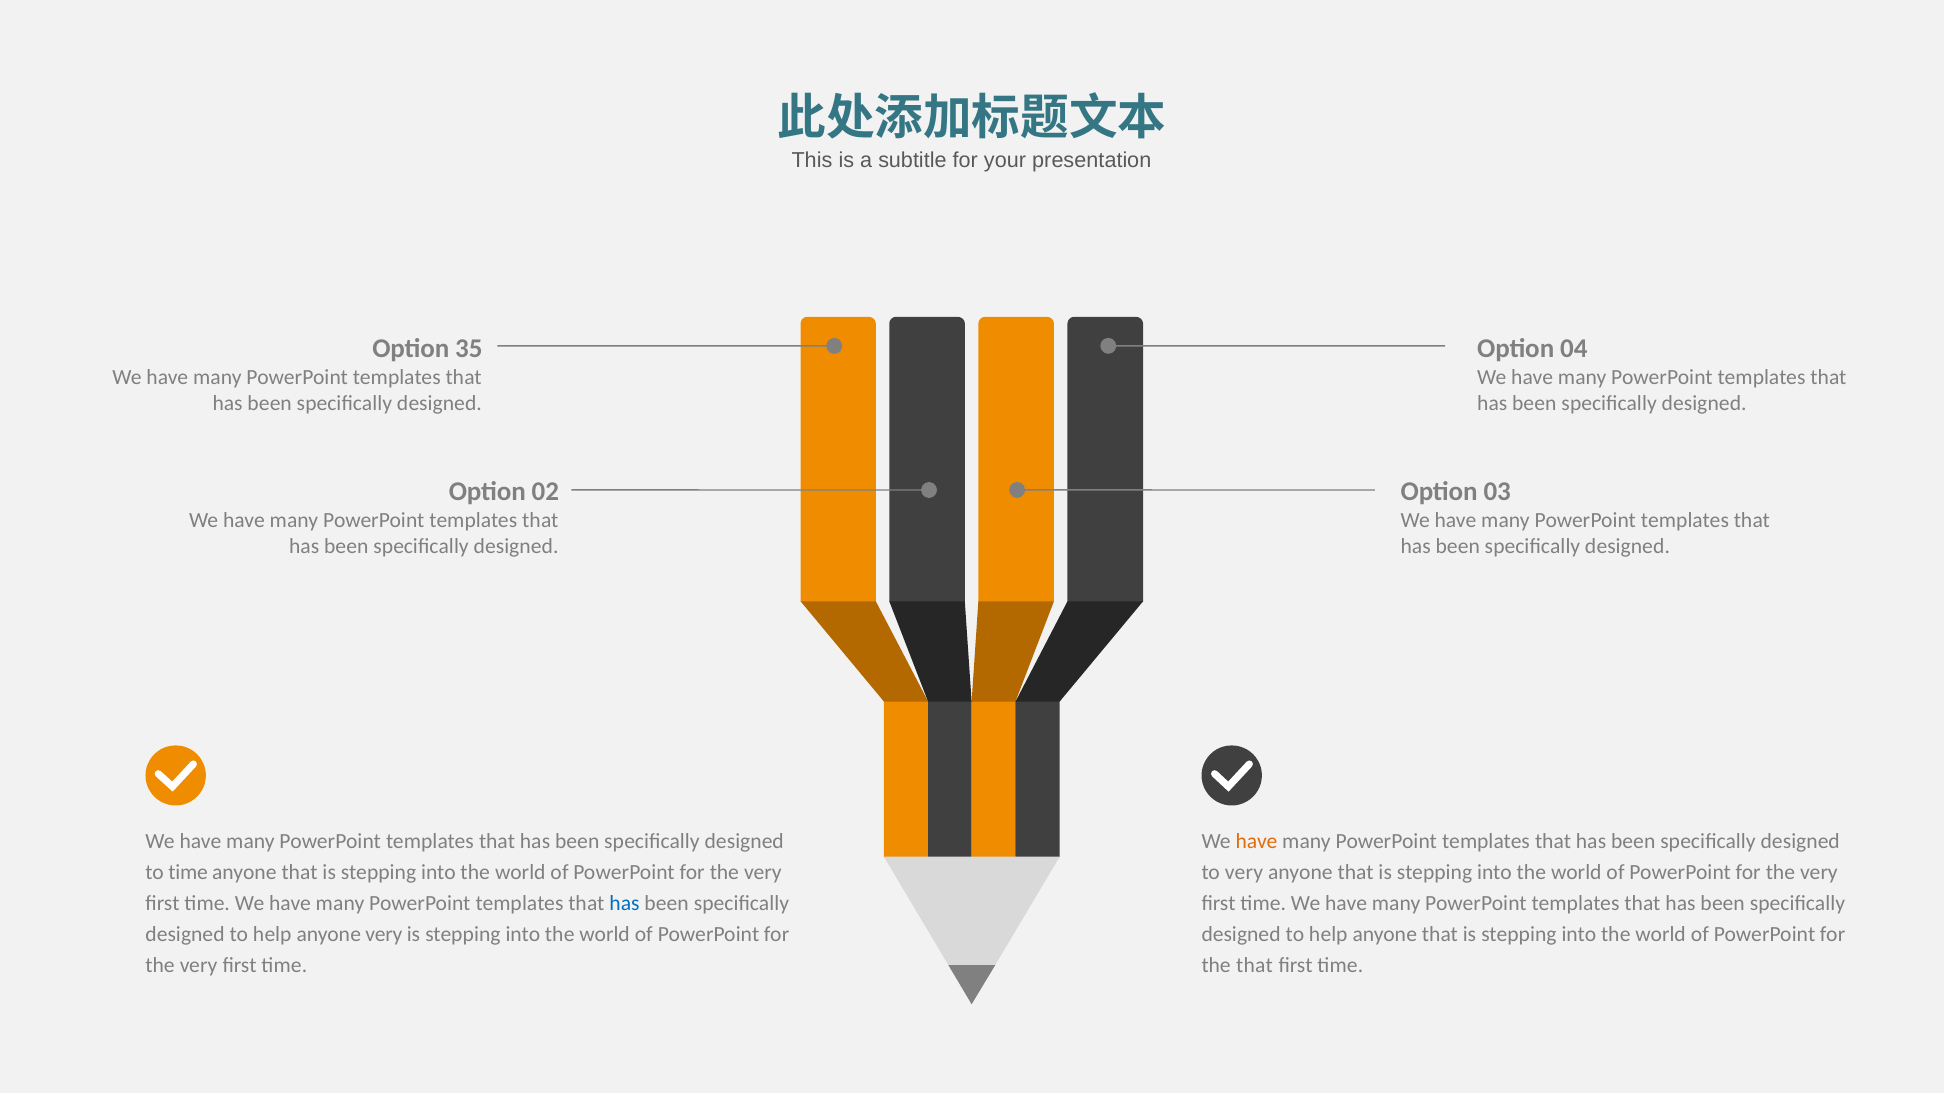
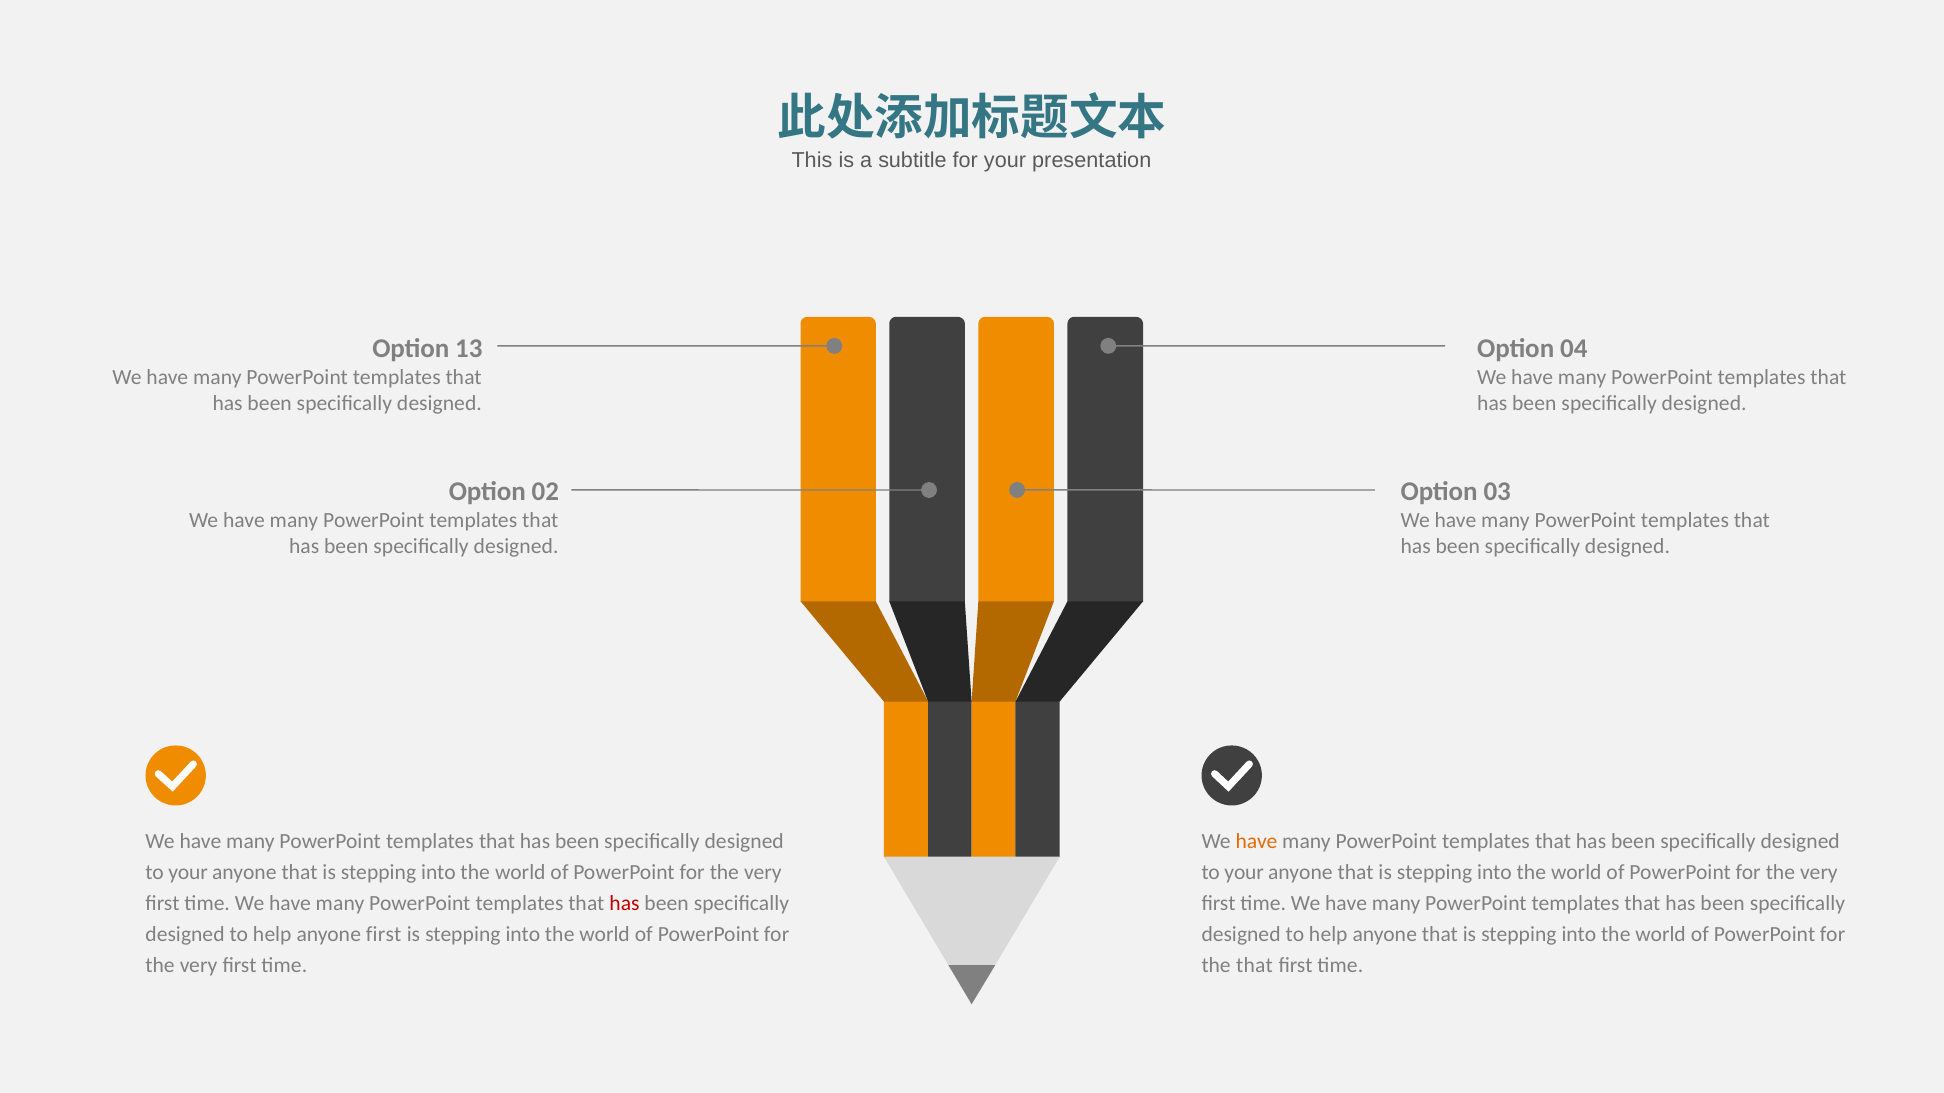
35: 35 -> 13
time at (188, 873): time -> your
very at (1244, 873): very -> your
has at (625, 904) colour: blue -> red
anyone very: very -> first
